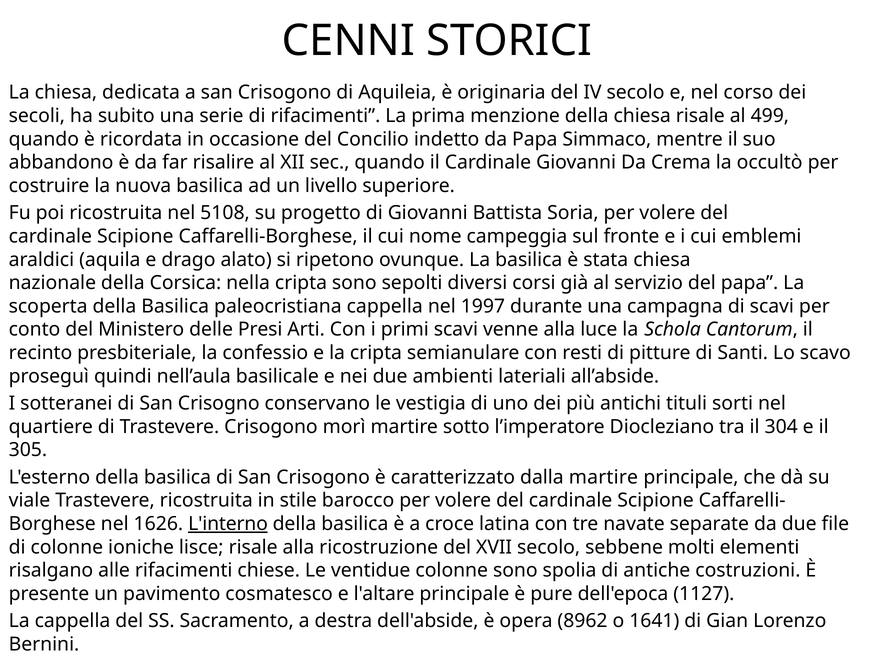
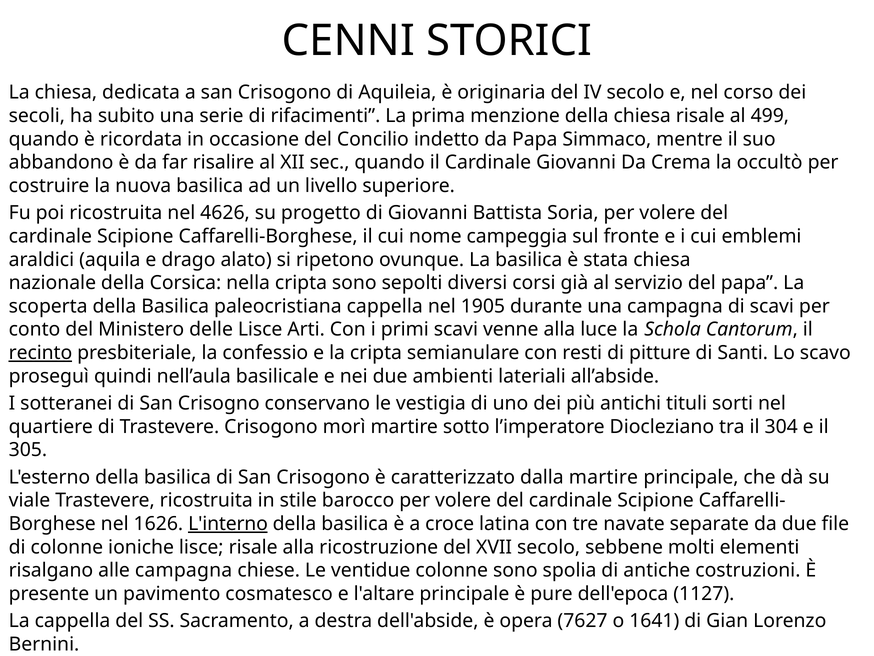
5108: 5108 -> 4626
1997: 1997 -> 1905
delle Presi: Presi -> Lisce
recinto underline: none -> present
alle rifacimenti: rifacimenti -> campagna
8962: 8962 -> 7627
